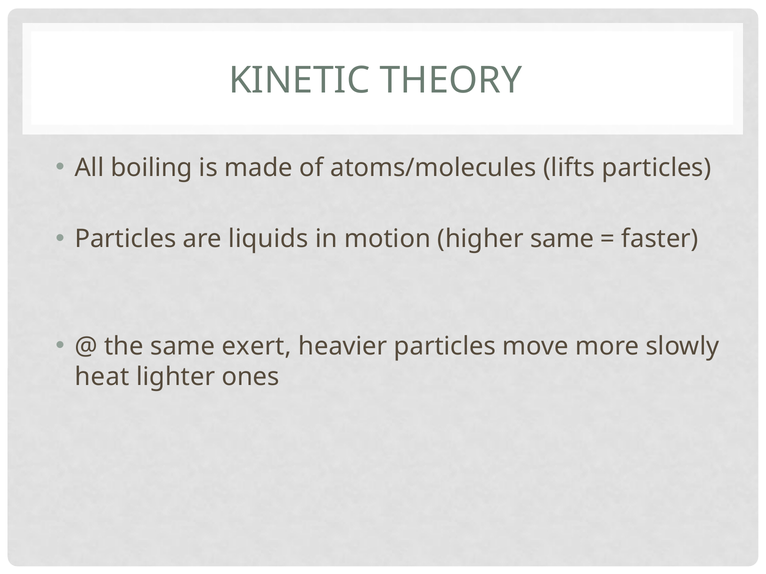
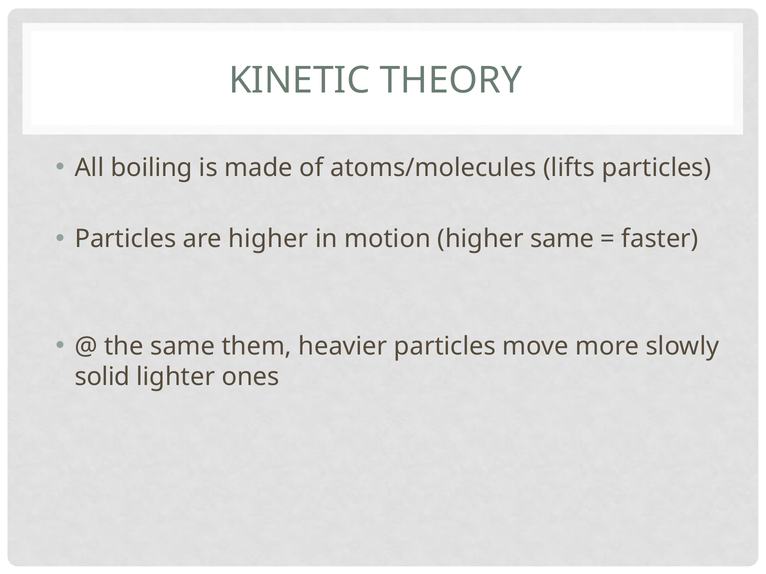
are liquids: liquids -> higher
exert: exert -> them
heat: heat -> solid
